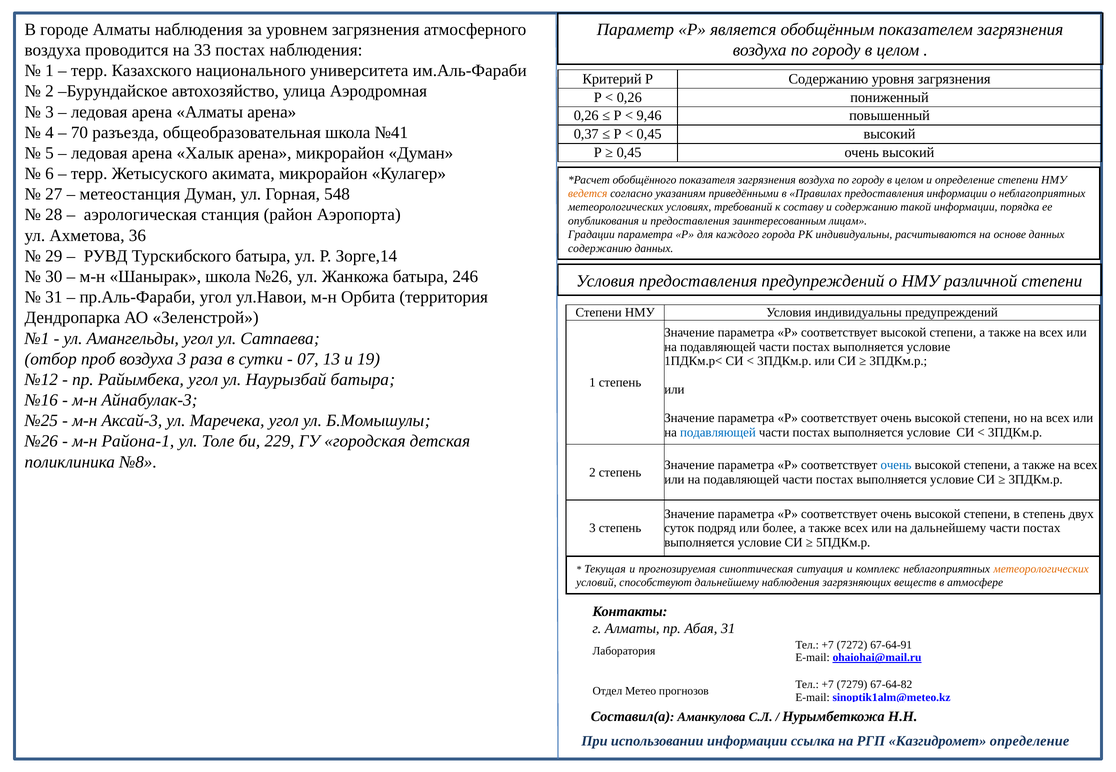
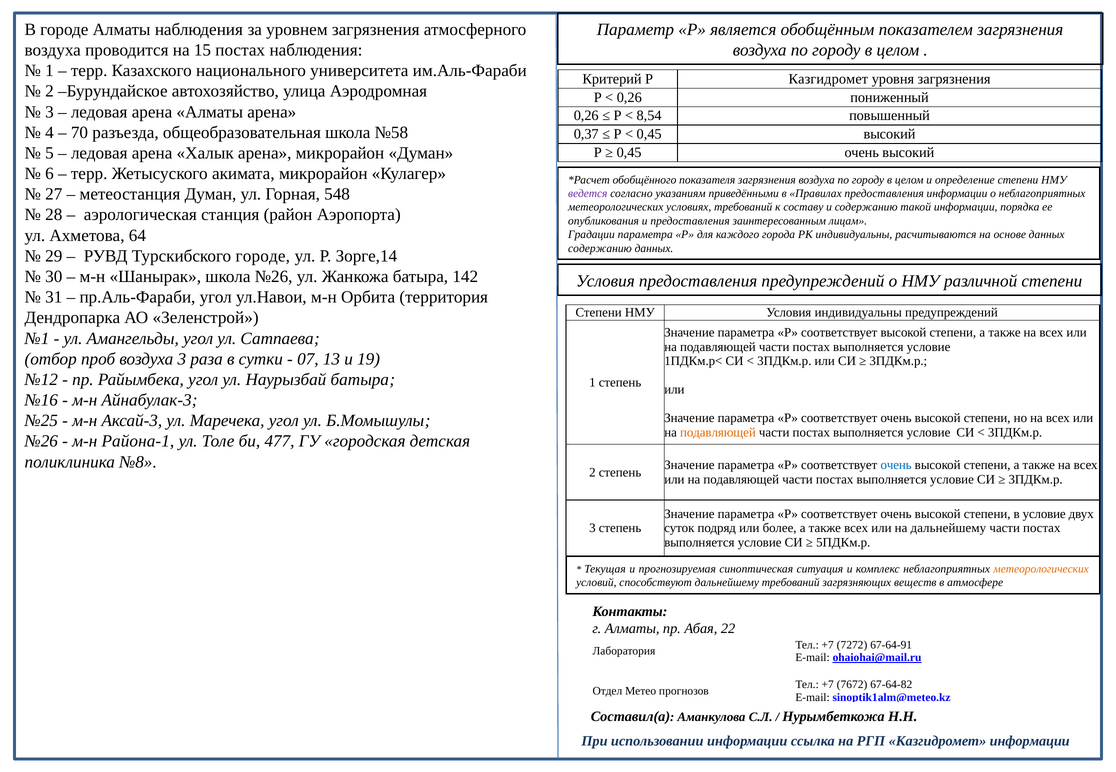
33: 33 -> 15
Р Содержанию: Содержанию -> Казгидромет
9,46: 9,46 -> 8,54
№41: №41 -> №58
ведется colour: orange -> purple
36: 36 -> 64
Турскибского батыра: батыра -> городе
246: 246 -> 142
подавляющей at (718, 433) colour: blue -> orange
229: 229 -> 477
в степень: степень -> условие
дальнейшему наблюдения: наблюдения -> требований
Абая 31: 31 -> 22
7279: 7279 -> 7672
Казгидромет определение: определение -> информации
